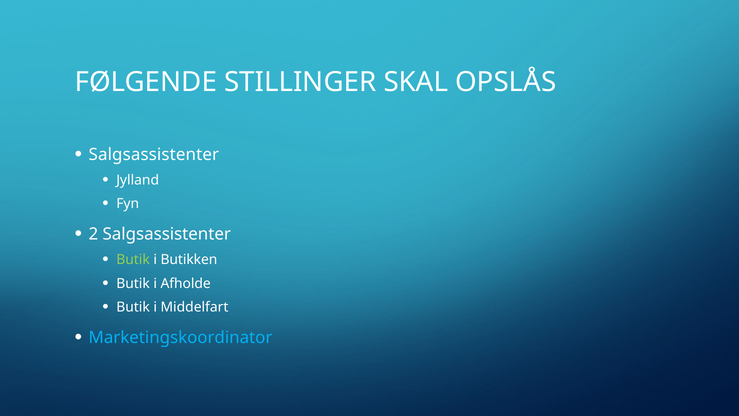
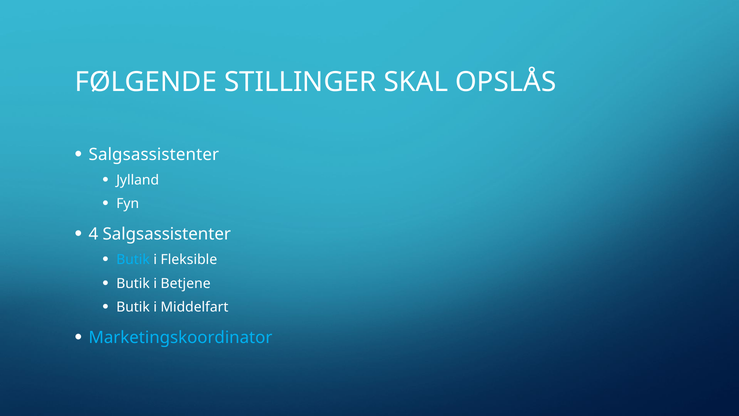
2: 2 -> 4
Butik at (133, 260) colour: light green -> light blue
Butikken: Butikken -> Fleksible
Afholde: Afholde -> Betjene
